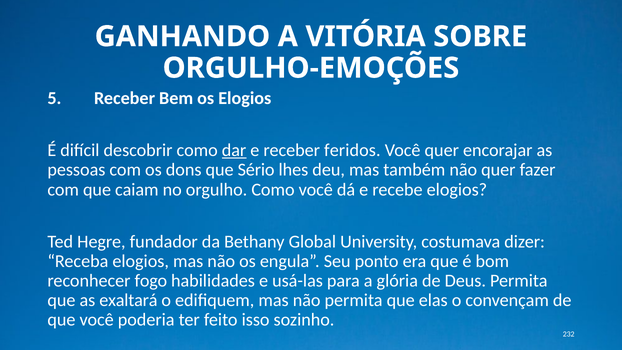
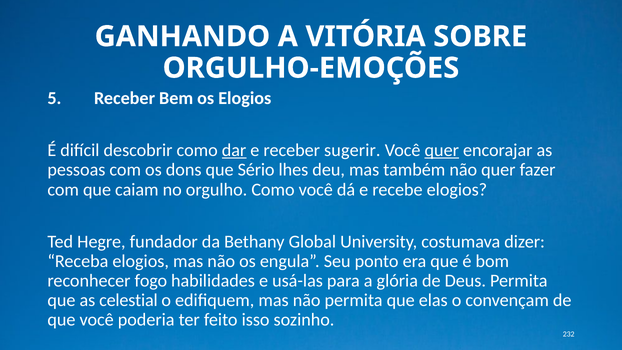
feridos: feridos -> sugerir
quer at (442, 150) underline: none -> present
exaltará: exaltará -> celestial
